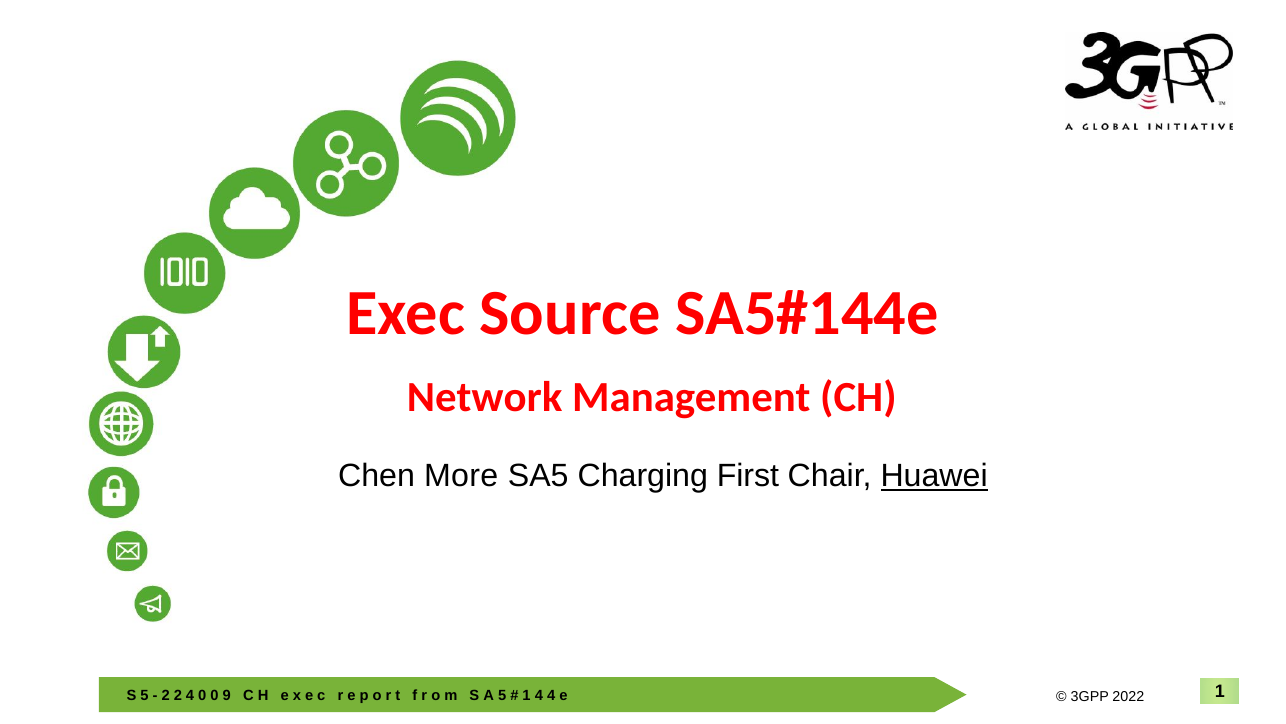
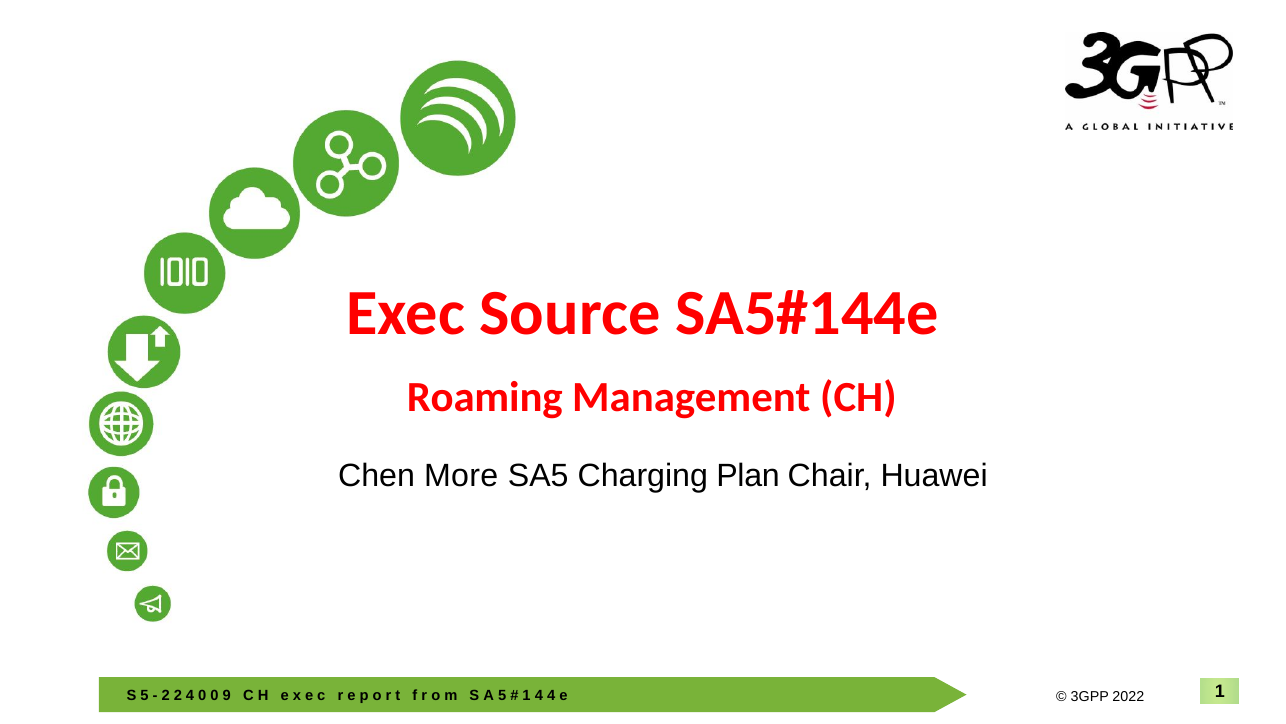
Network: Network -> Roaming
First: First -> Plan
Huawei underline: present -> none
